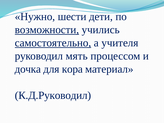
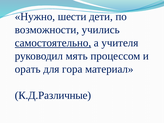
возможности underline: present -> none
дочка: дочка -> орать
кора: кора -> гора
К.Д.Руководил: К.Д.Руководил -> К.Д.Различные
